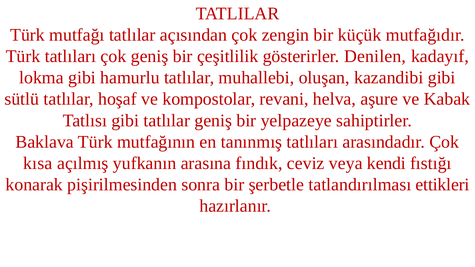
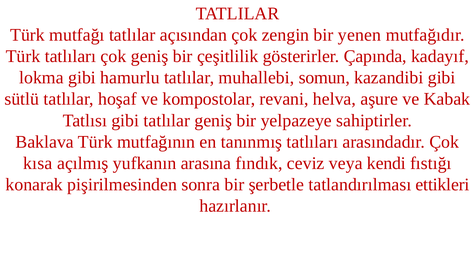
küçük: küçük -> yenen
Denilen: Denilen -> Çapında
oluşan: oluşan -> somun
